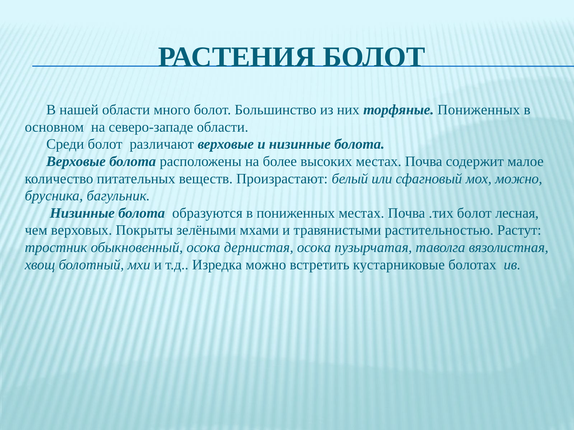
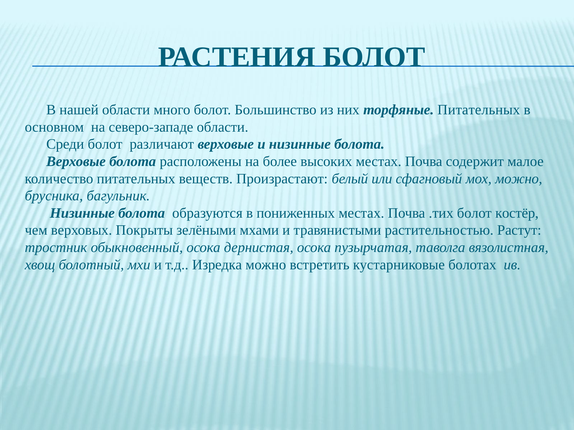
торфяные Пониженных: Пониженных -> Питательных
лесная: лесная -> костёр
